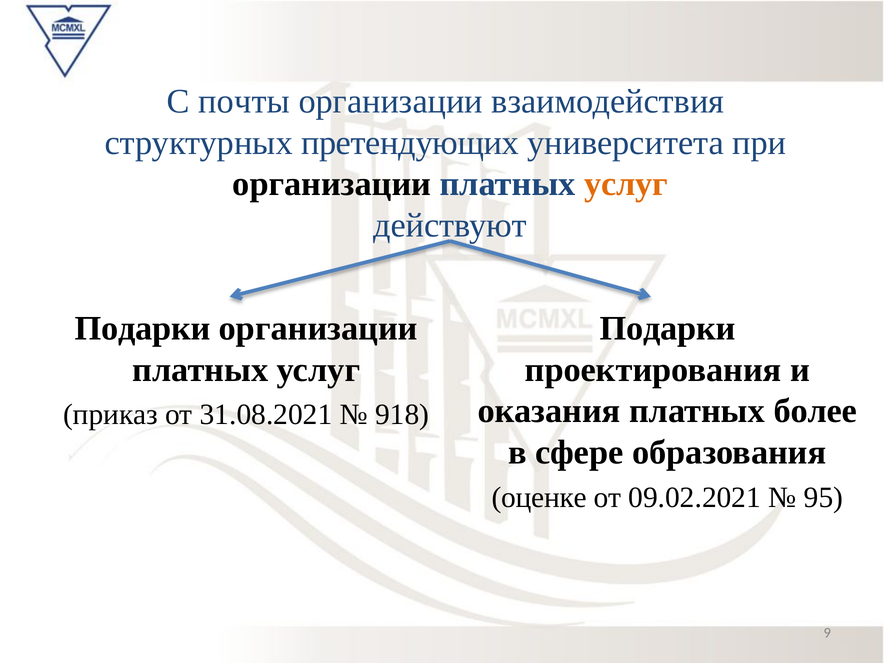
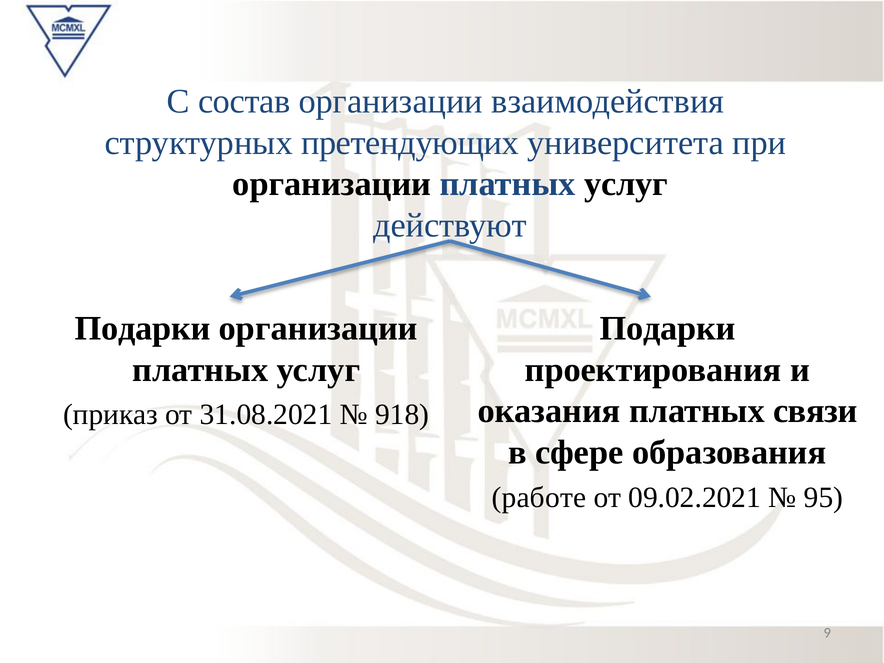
почты: почты -> состав
услуг at (626, 184) colour: orange -> black
более: более -> связи
оценке: оценке -> работе
